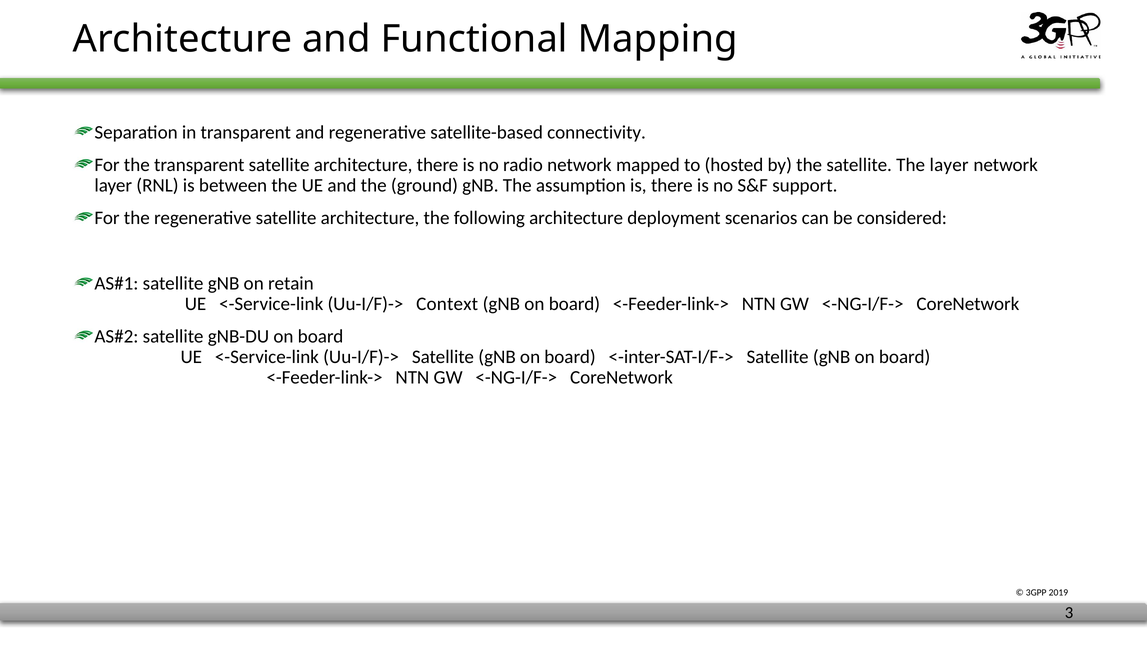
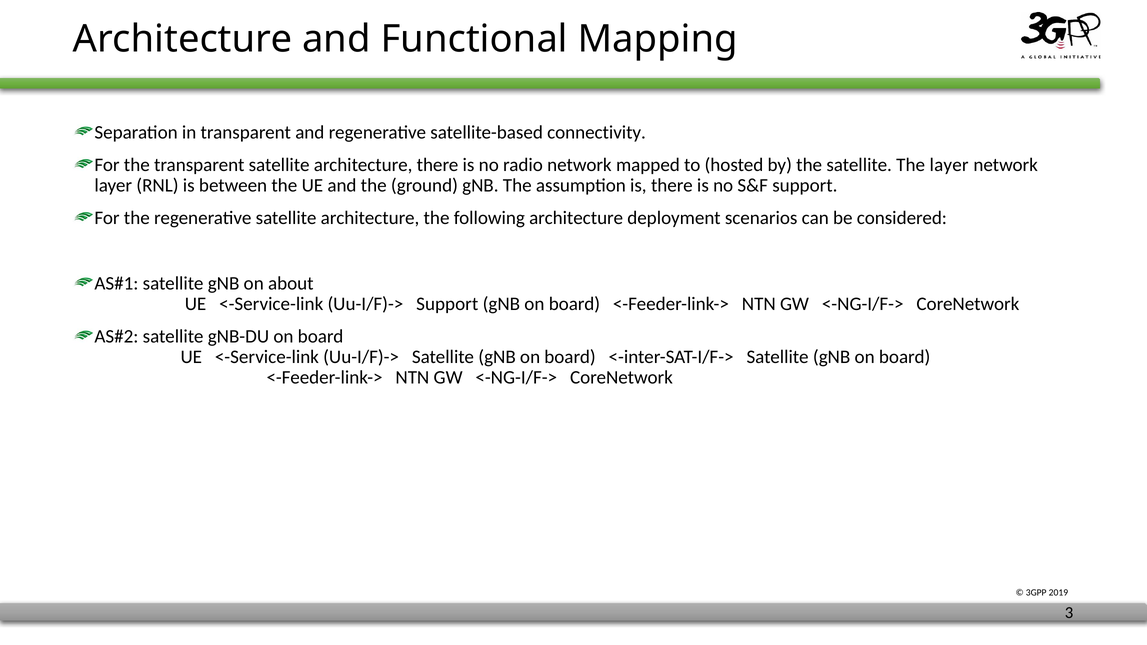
retain: retain -> about
Uu-I/F)-> Context: Context -> Support
